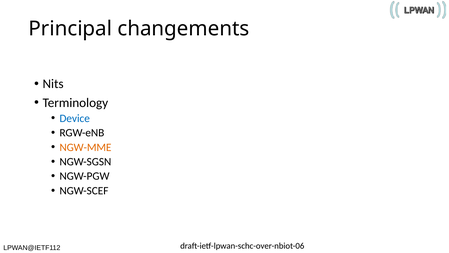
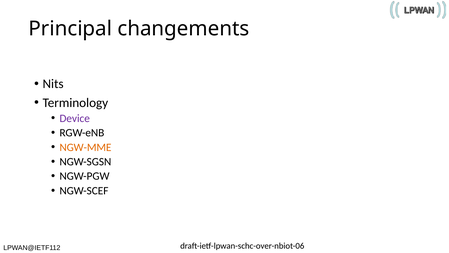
Device colour: blue -> purple
